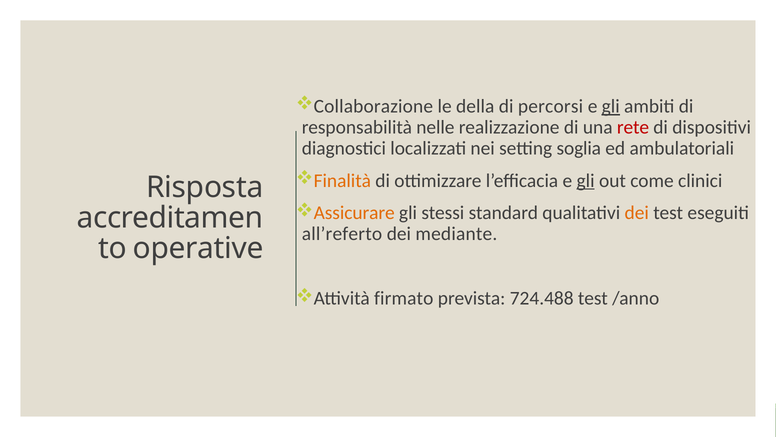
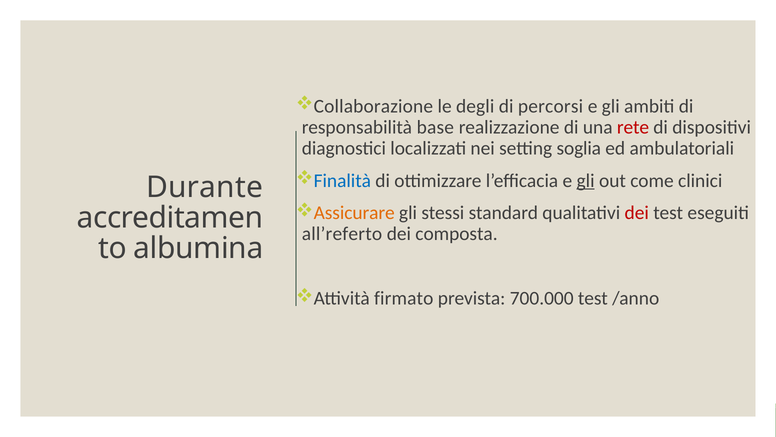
della: della -> degli
gli at (611, 106) underline: present -> none
nelle: nelle -> base
Finalità colour: orange -> blue
Risposta: Risposta -> Durante
dei at (637, 213) colour: orange -> red
mediante: mediante -> composta
operative: operative -> albumina
724.488: 724.488 -> 700.000
